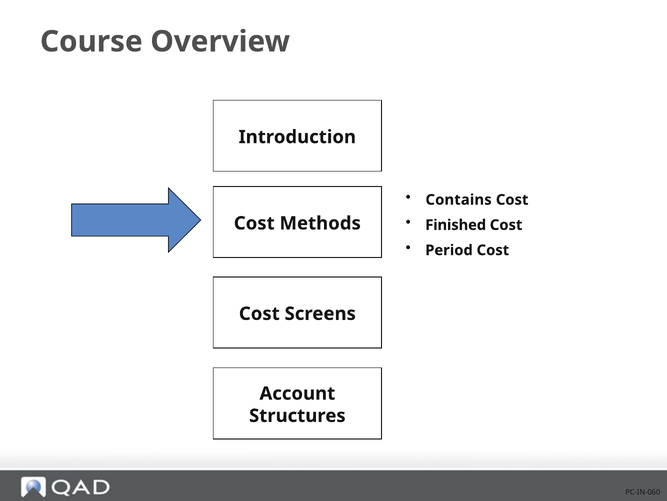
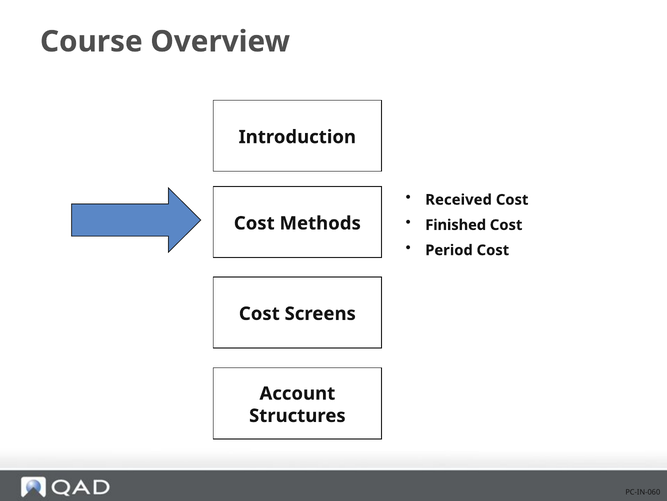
Contains: Contains -> Received
